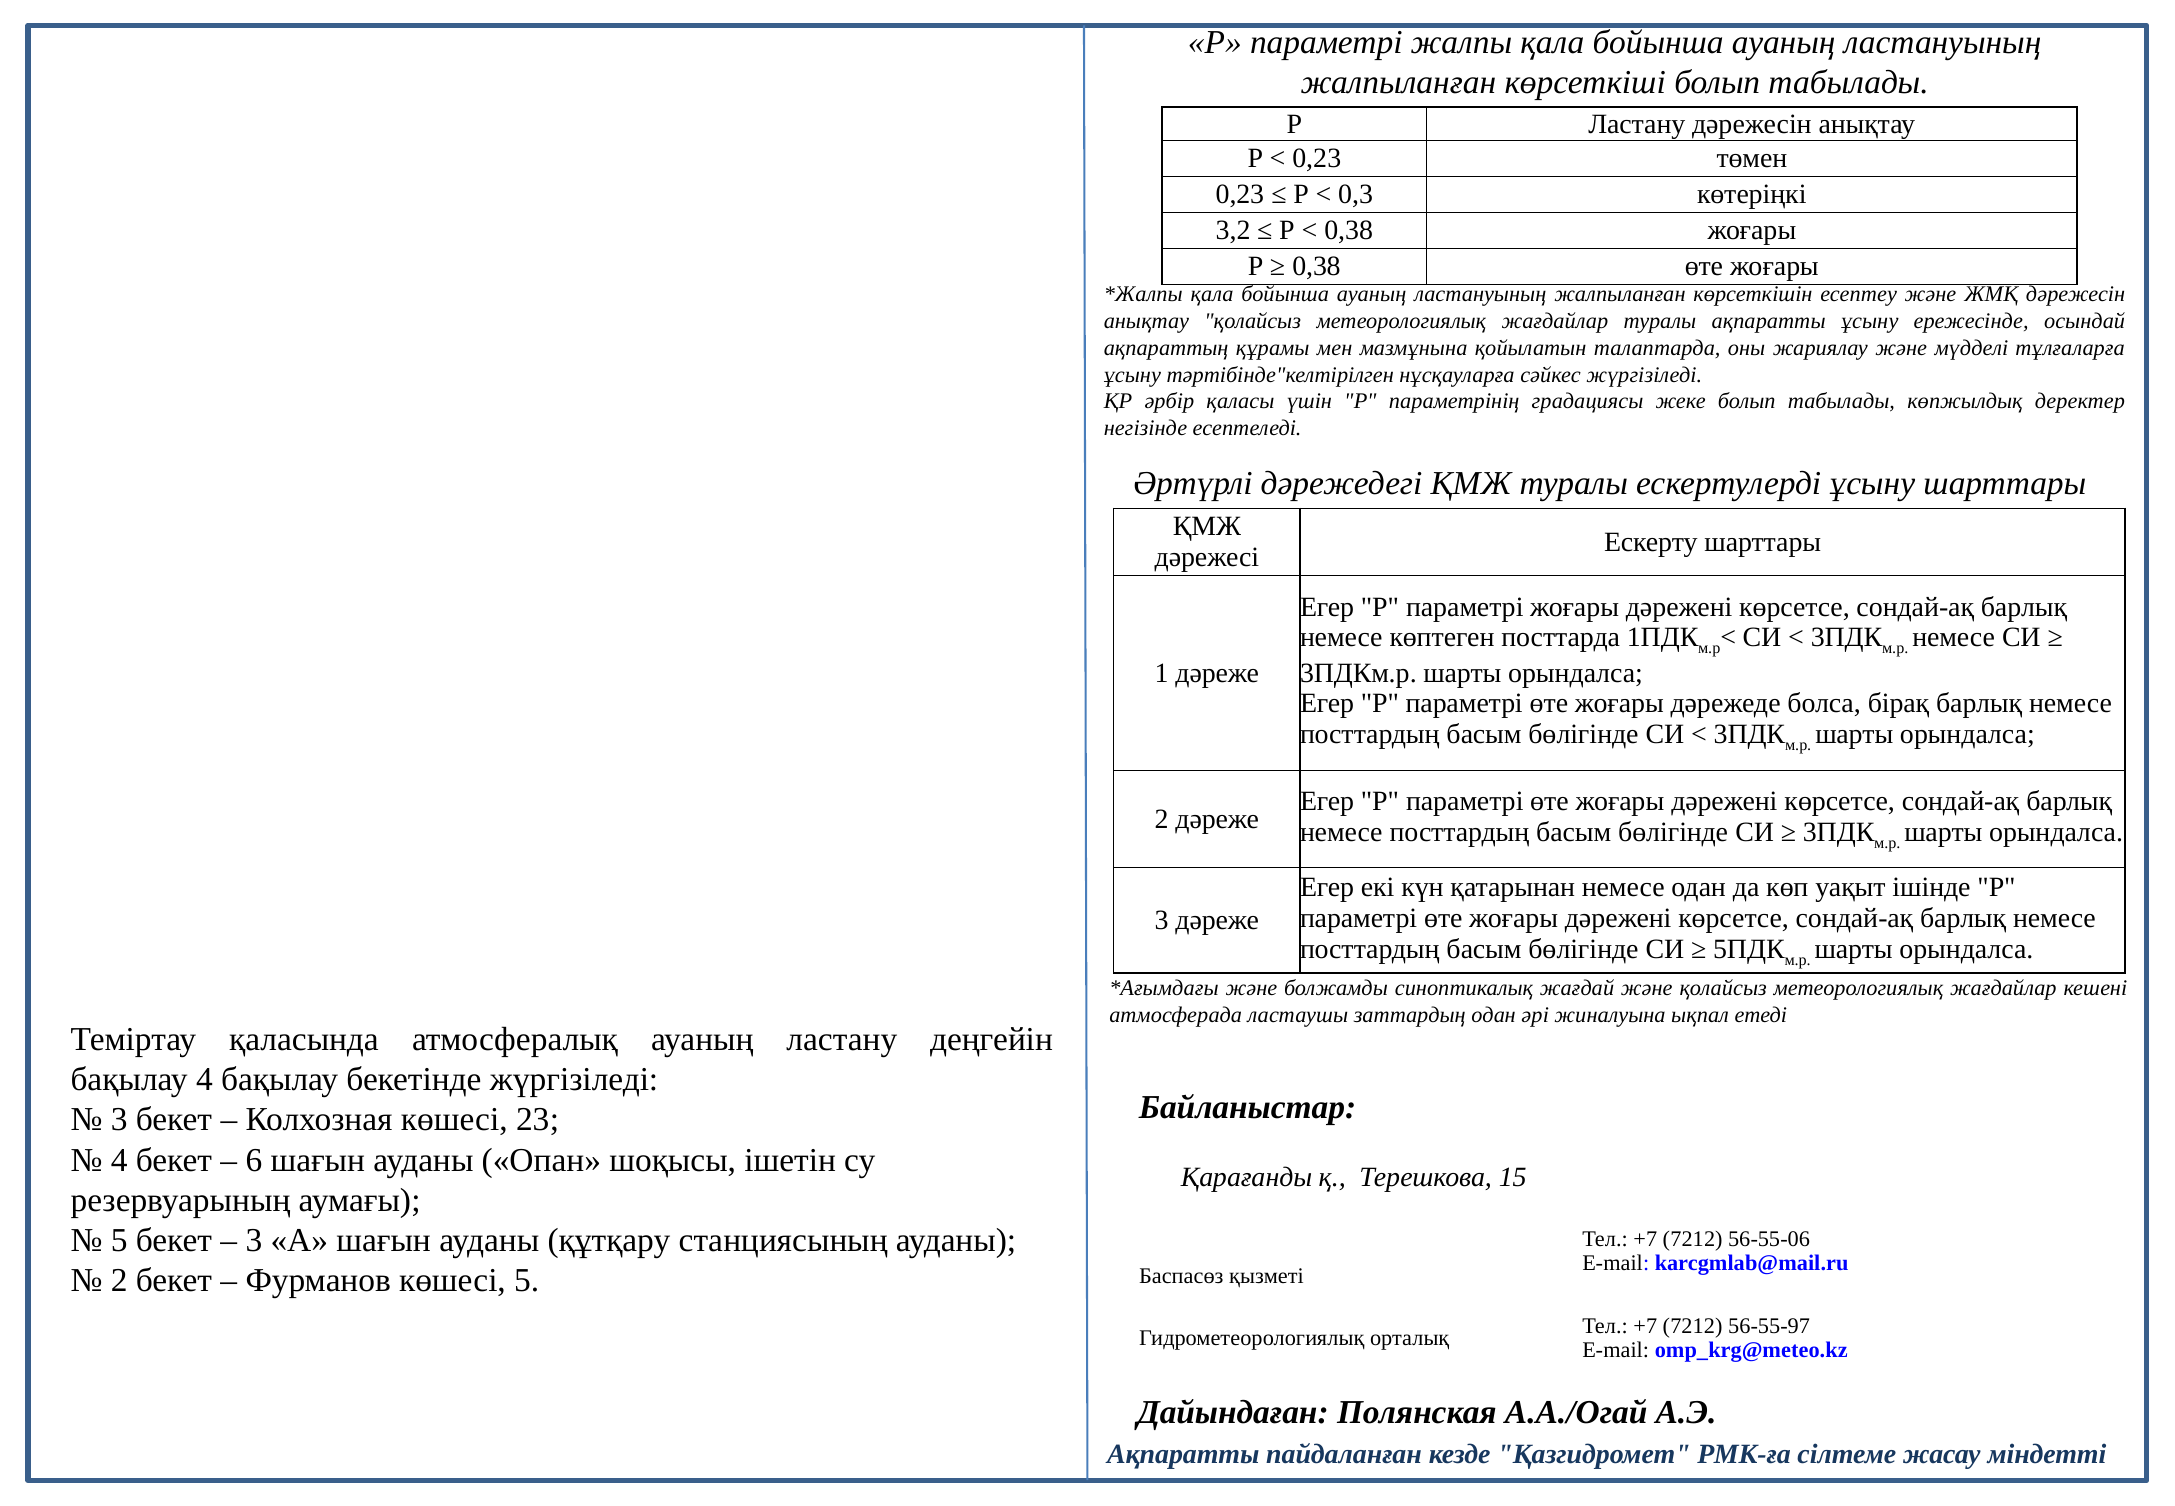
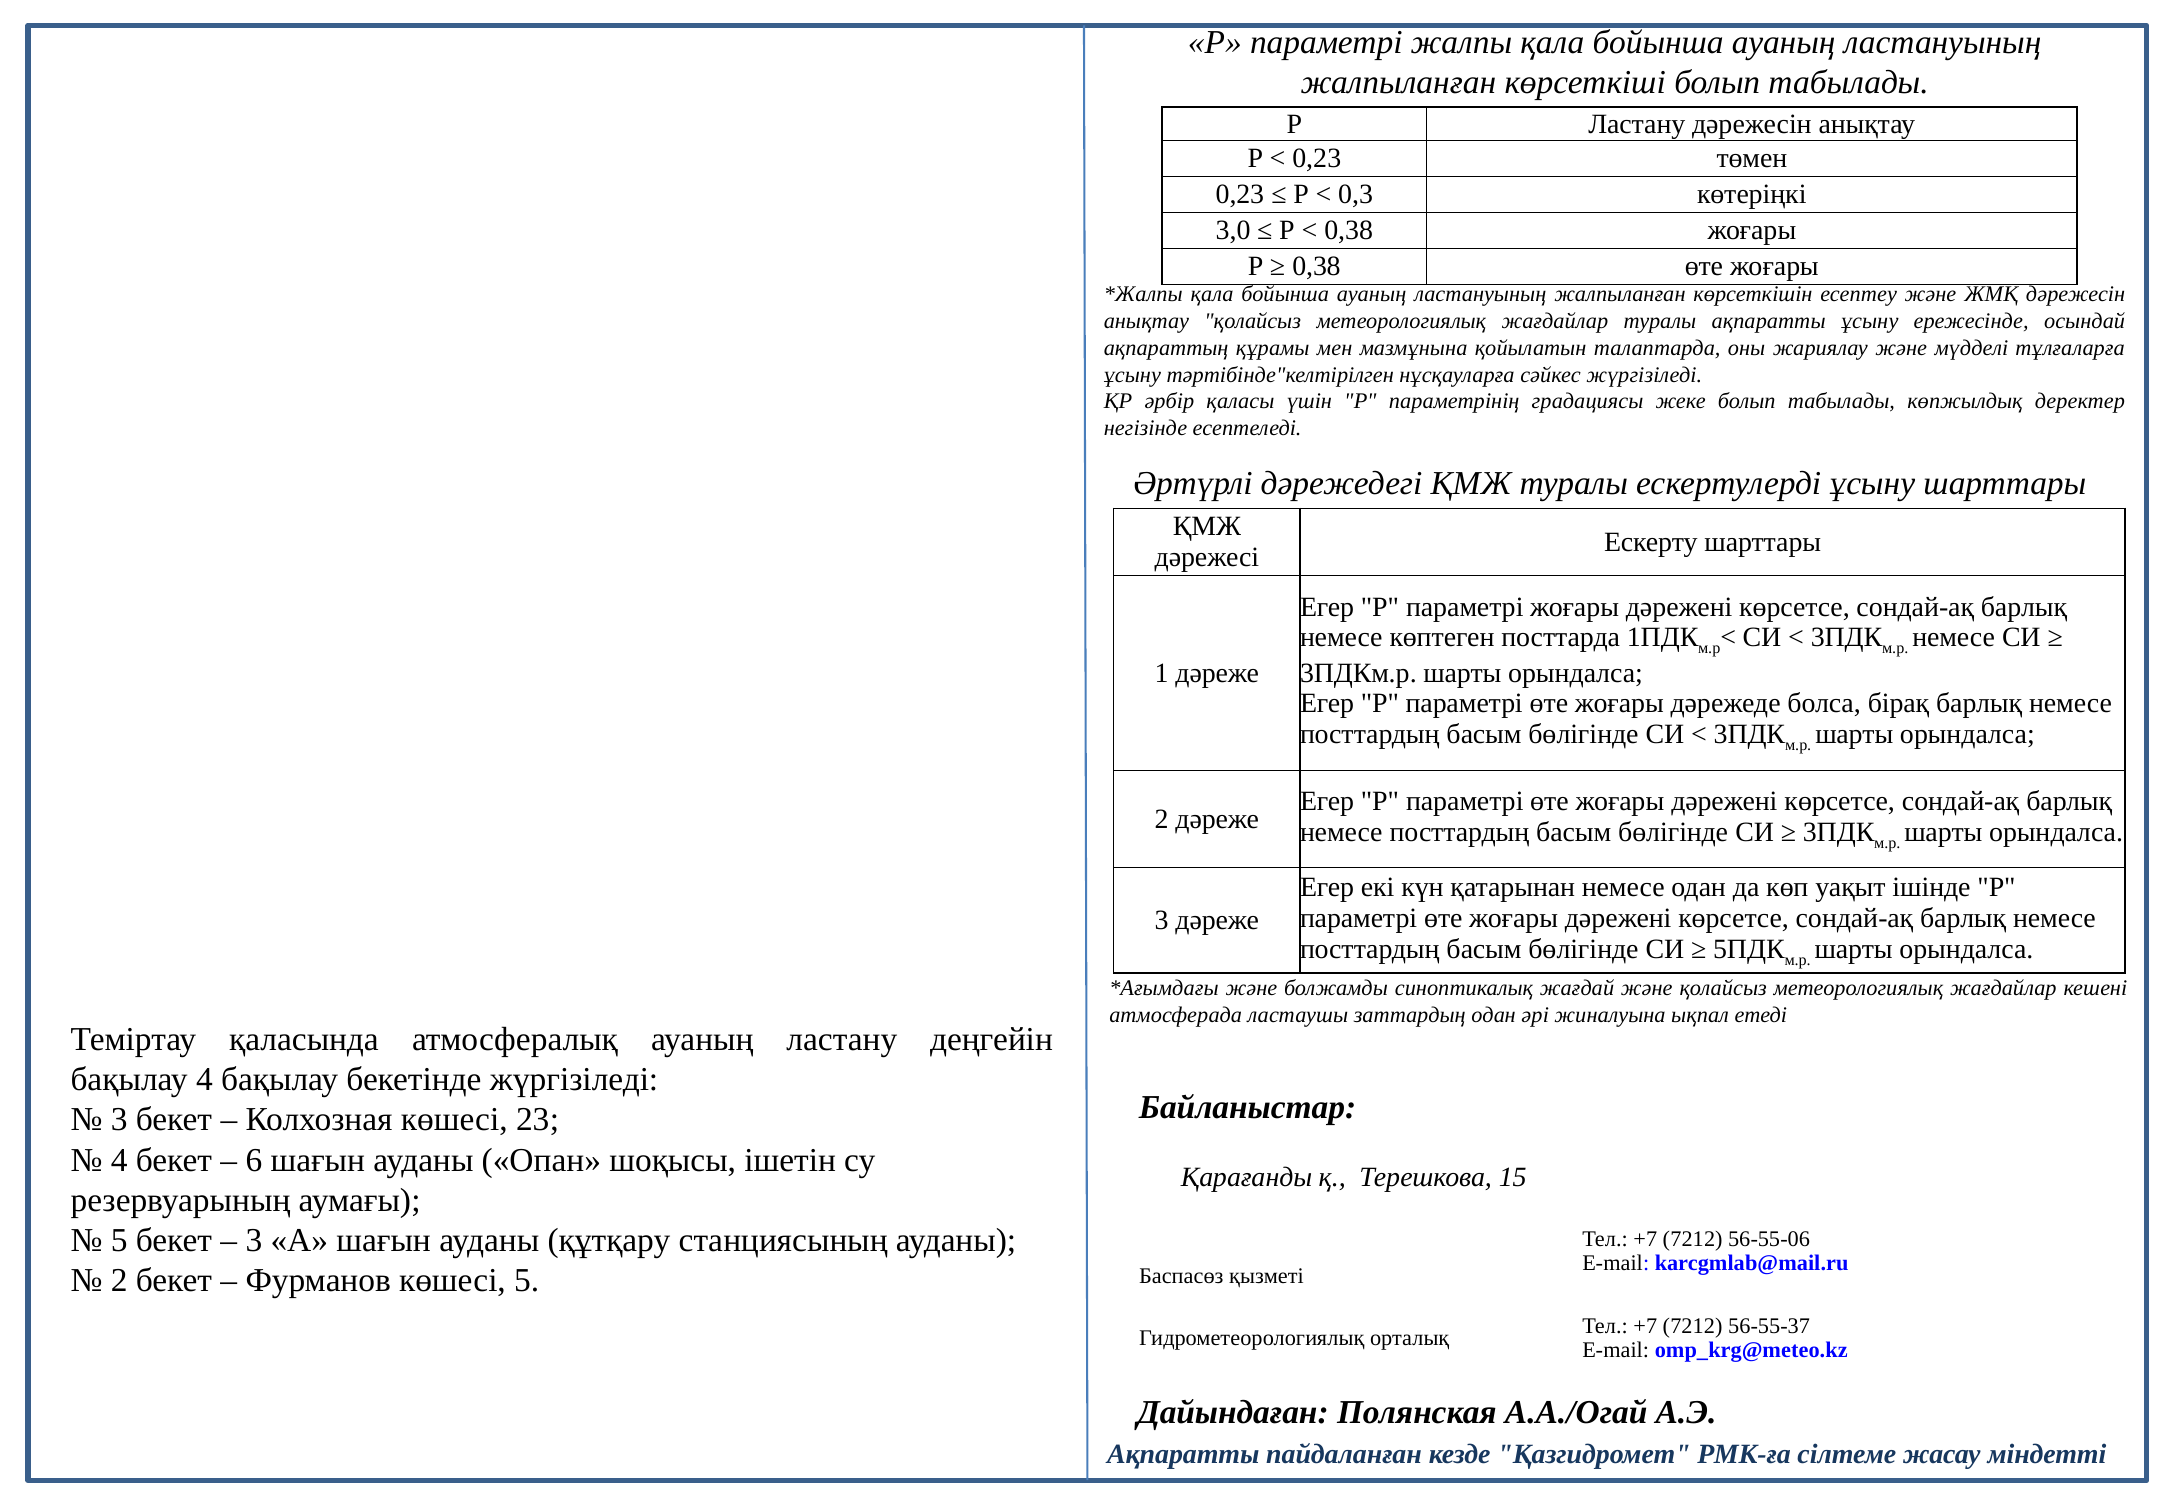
3,2: 3,2 -> 3,0
56-55-97: 56-55-97 -> 56-55-37
